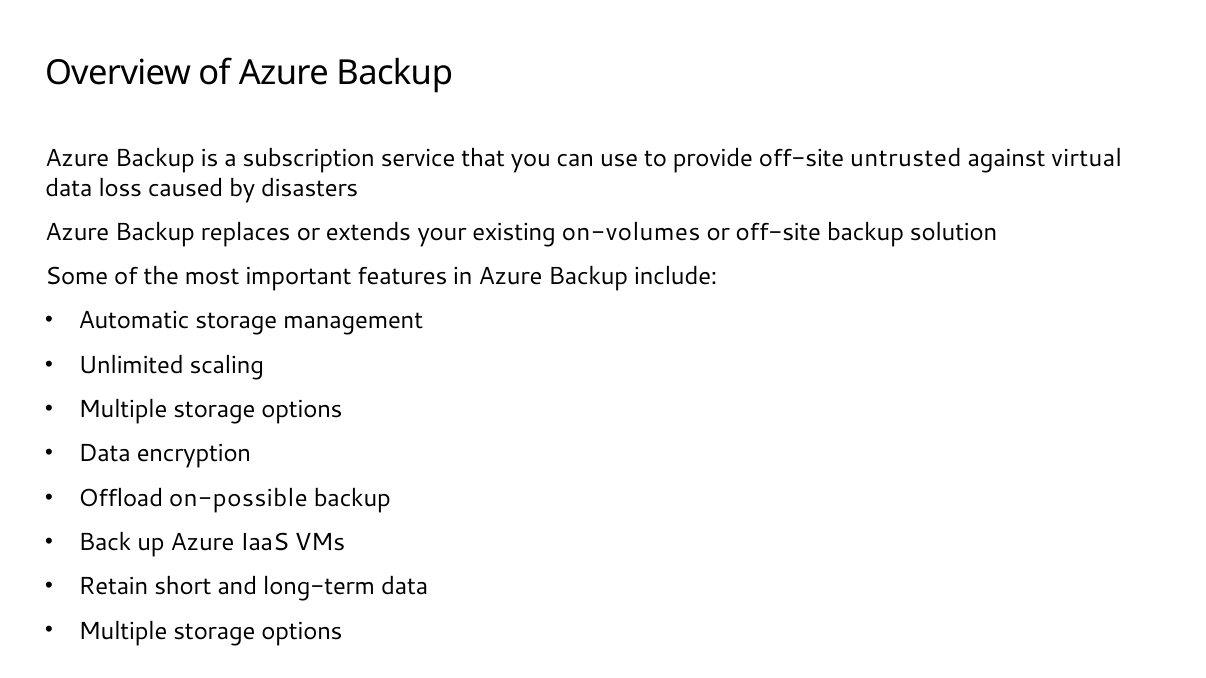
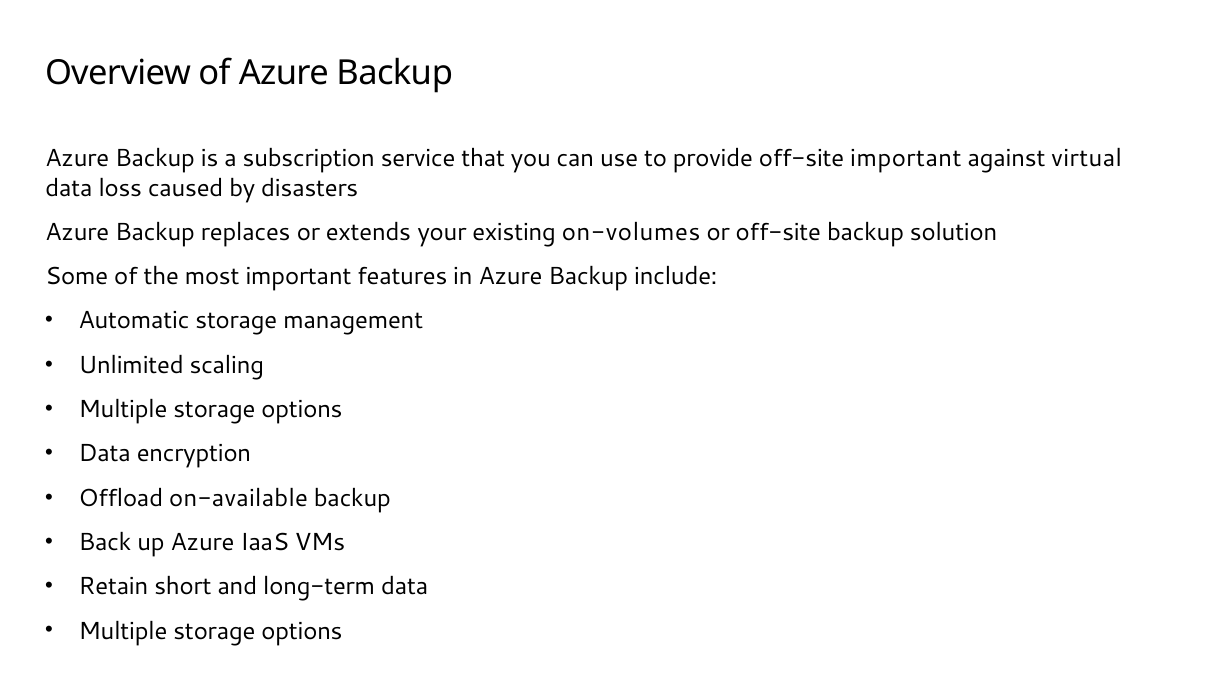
off-site untrusted: untrusted -> important
on-possible: on-possible -> on-available
